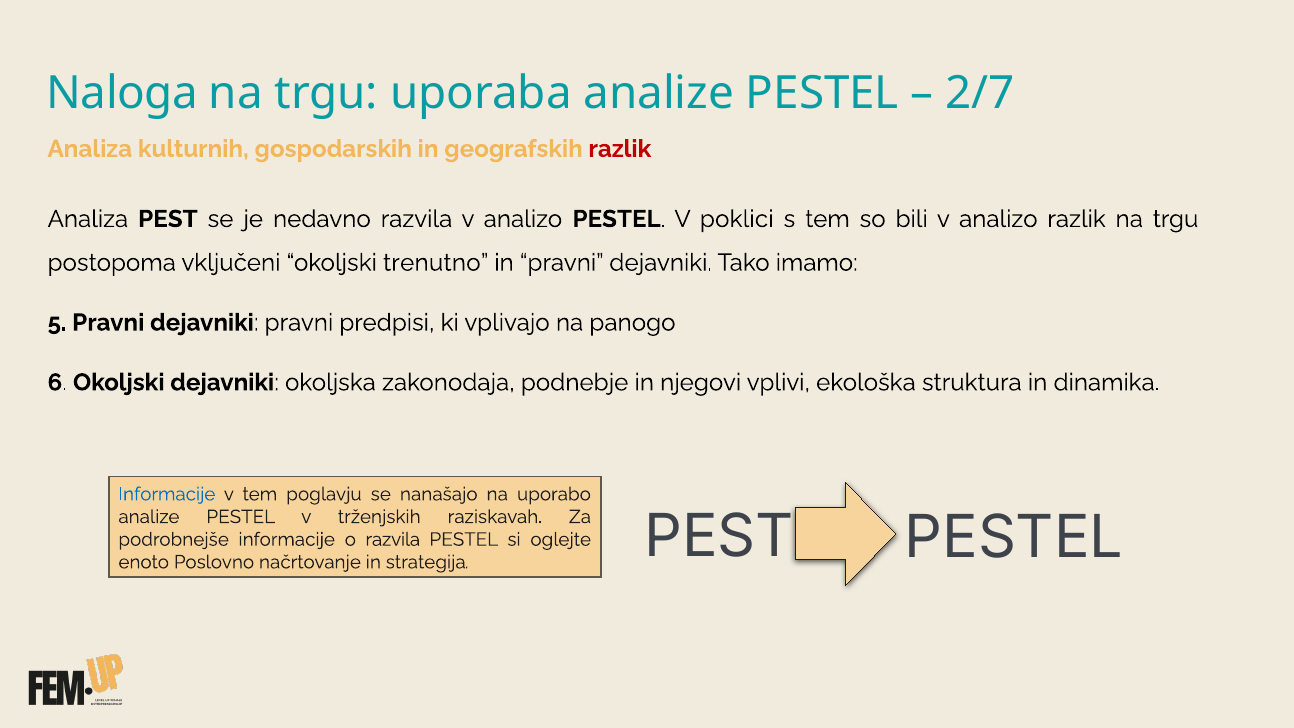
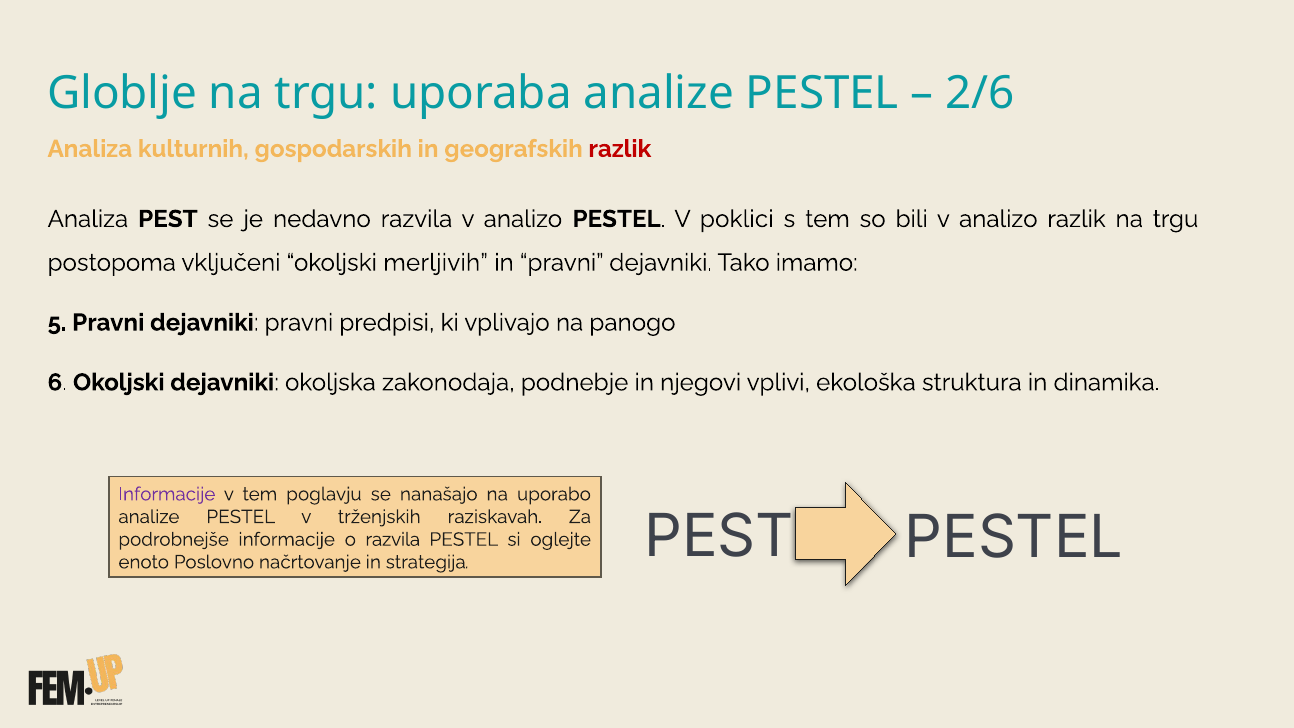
Naloga: Naloga -> Globlje
2/7: 2/7 -> 2/6
trenutno: trenutno -> merljivih
Informacije at (167, 494) colour: blue -> purple
